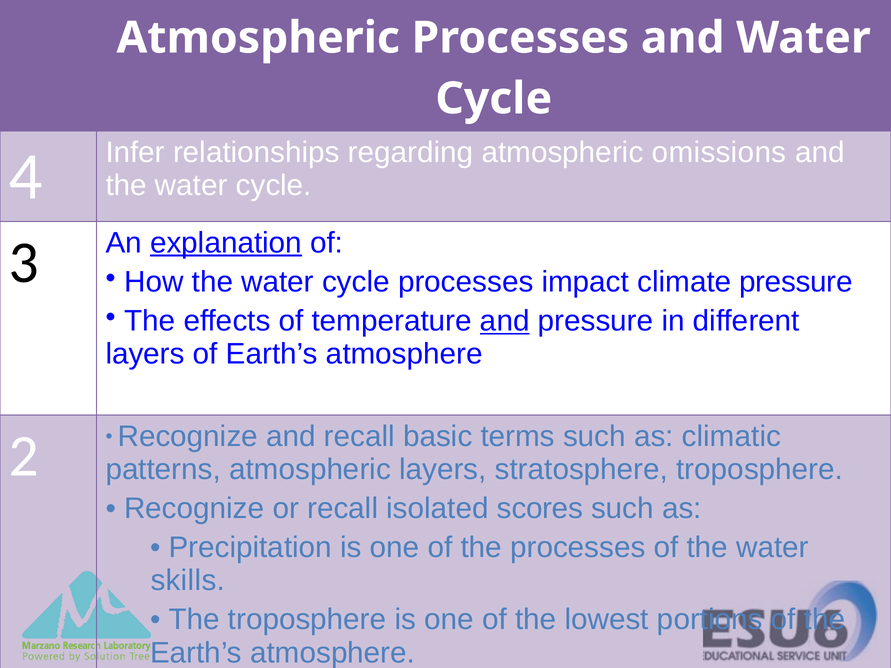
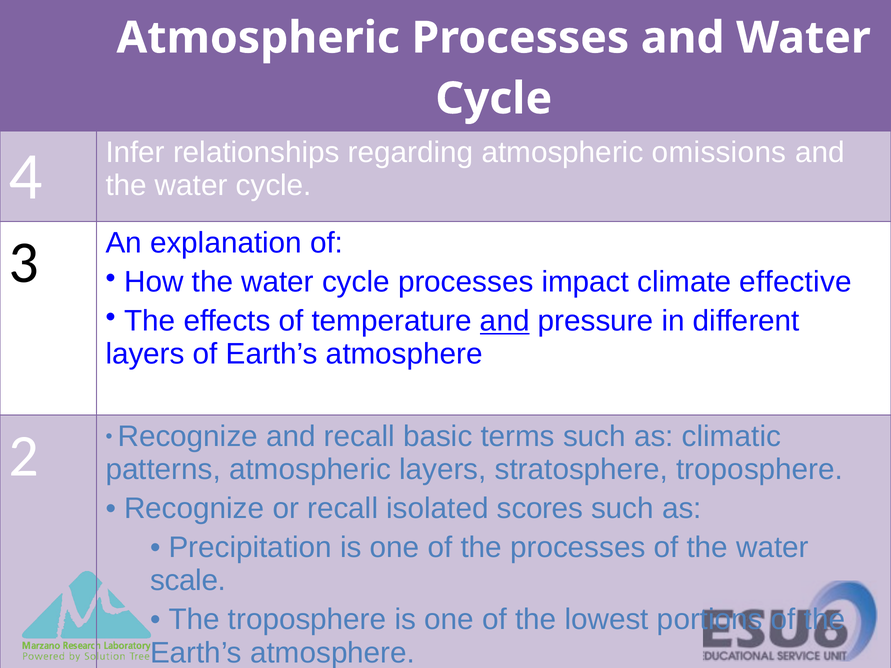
explanation underline: present -> none
climate pressure: pressure -> effective
skills: skills -> scale
